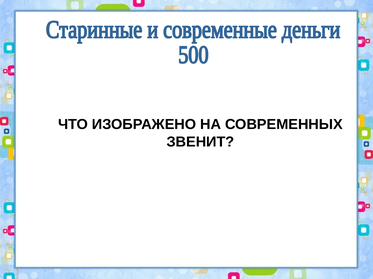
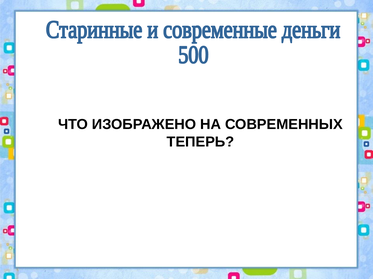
ЗВЕНИТ: ЗВЕНИТ -> ТЕПЕРЬ
